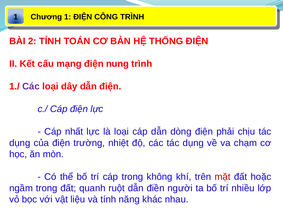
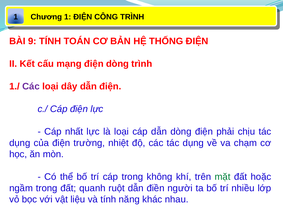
2: 2 -> 9
điện nung: nung -> dòng
mặt colour: red -> green
